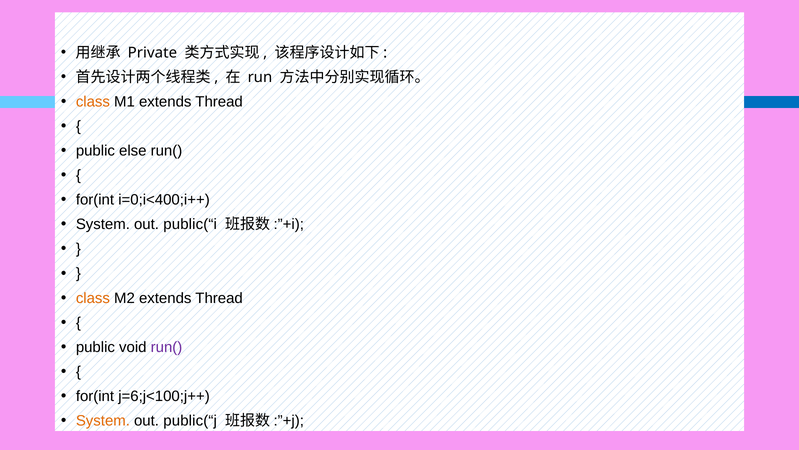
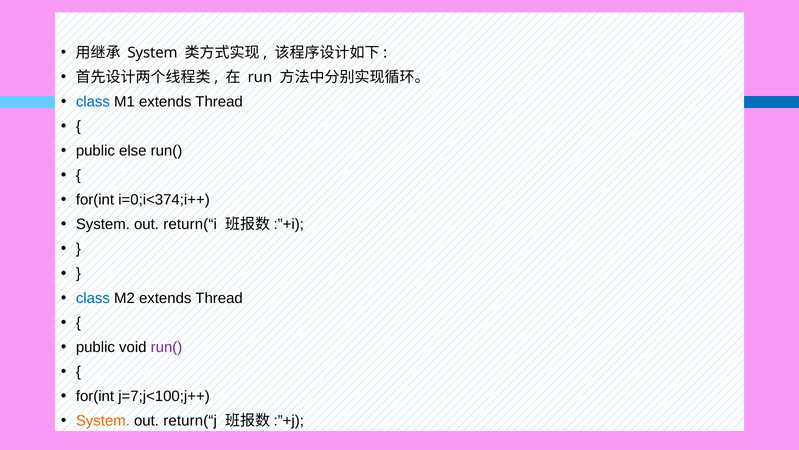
Private at (152, 53): Private -> System
class at (93, 102) colour: orange -> blue
i=0;i<400;i++: i=0;i<400;i++ -> i=0;i<374;i++
public(“i: public(“i -> return(“i
class at (93, 298) colour: orange -> blue
j=6;j<100;j++: j=6;j<100;j++ -> j=7;j<100;j++
public(“j: public(“j -> return(“j
